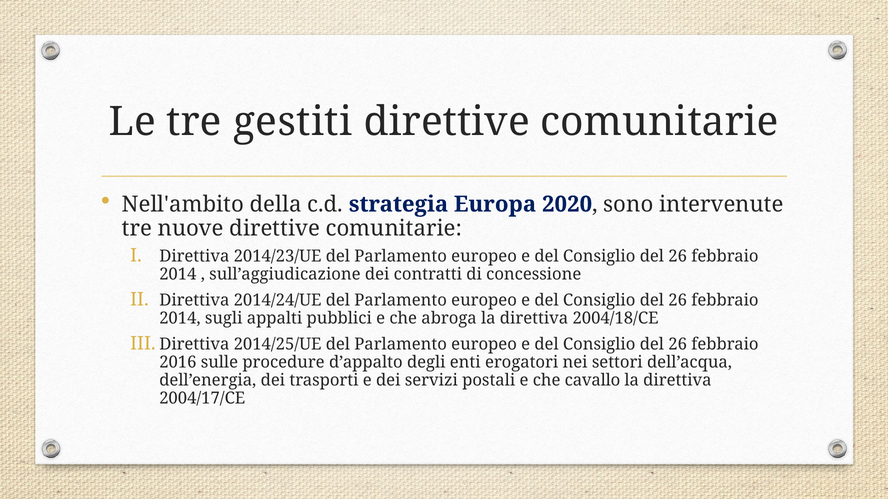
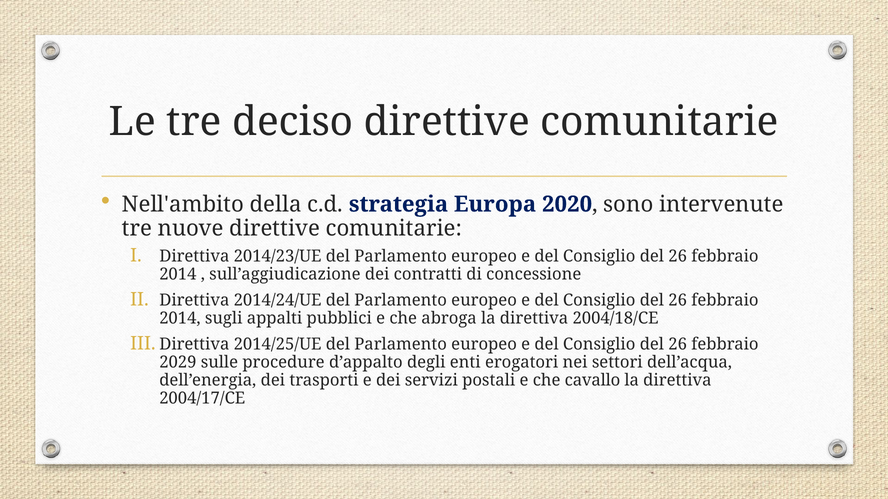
gestiti: gestiti -> deciso
2016: 2016 -> 2029
